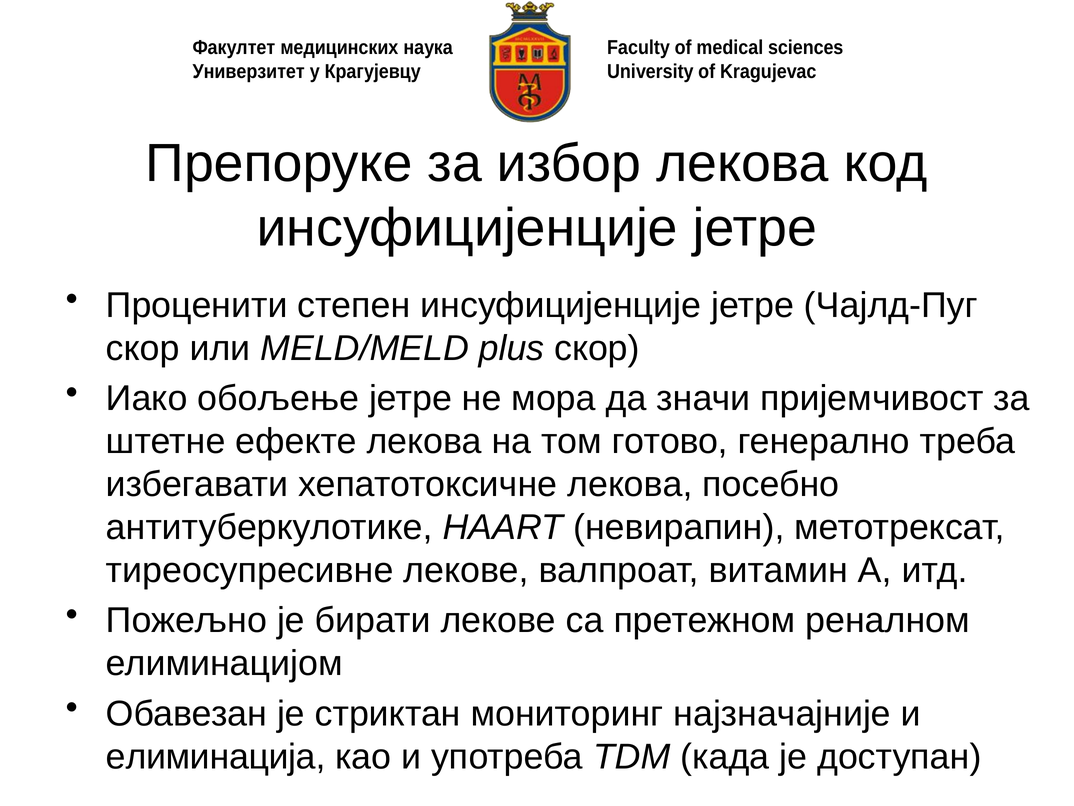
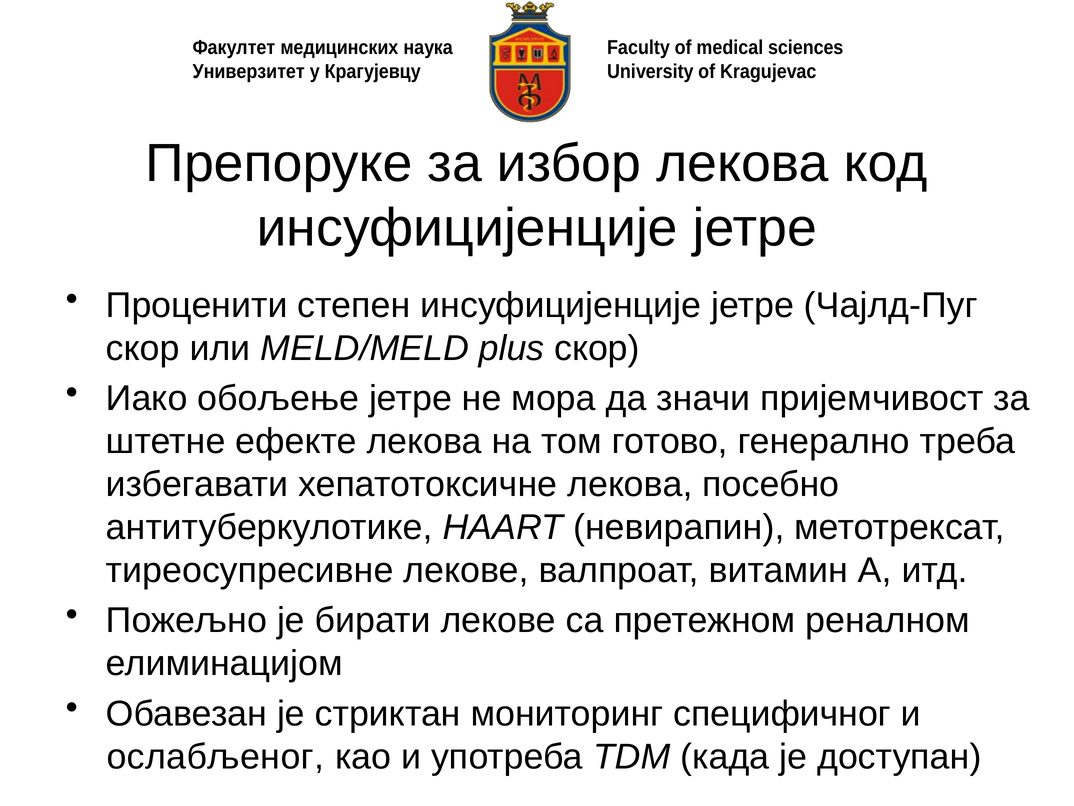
најзначајније: најзначајније -> специфичног
елиминација: елиминација -> ослабљеног
